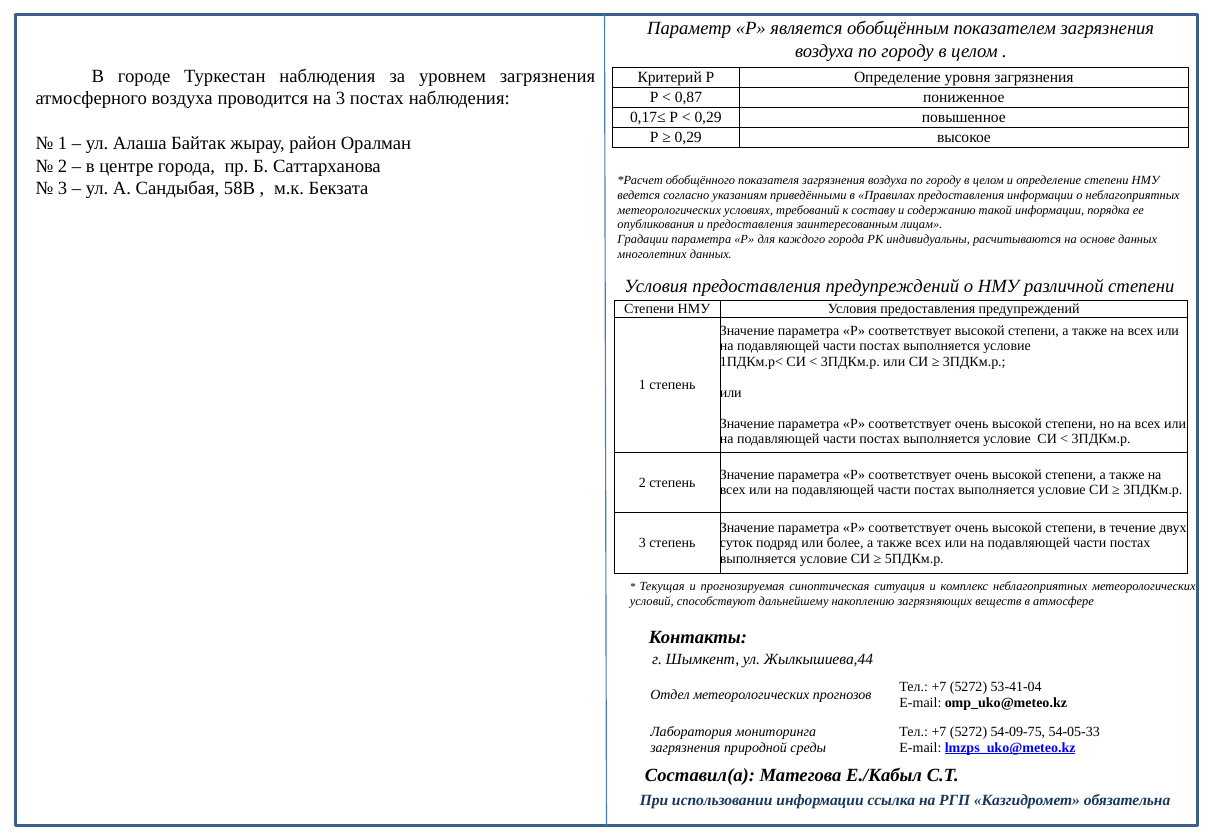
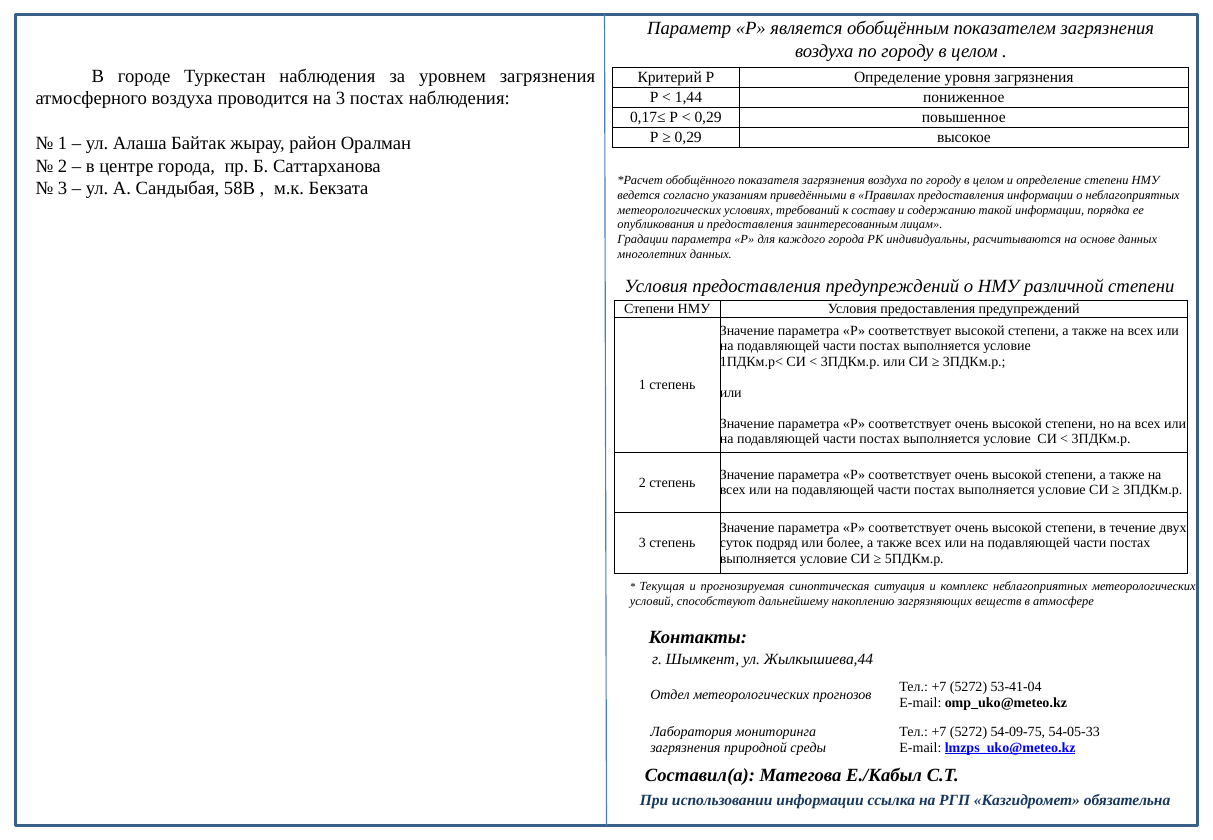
0,87: 0,87 -> 1,44
